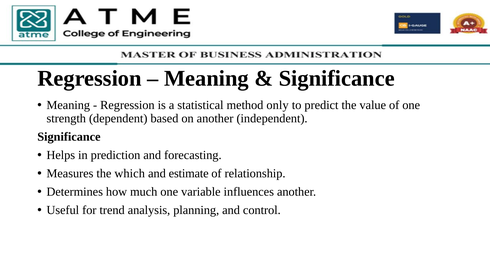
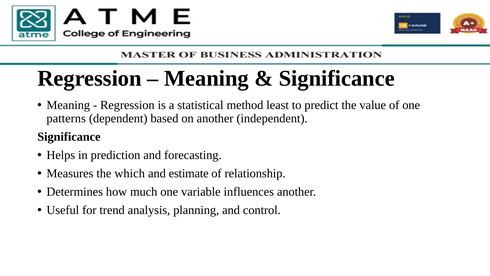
only: only -> least
strength: strength -> patterns
